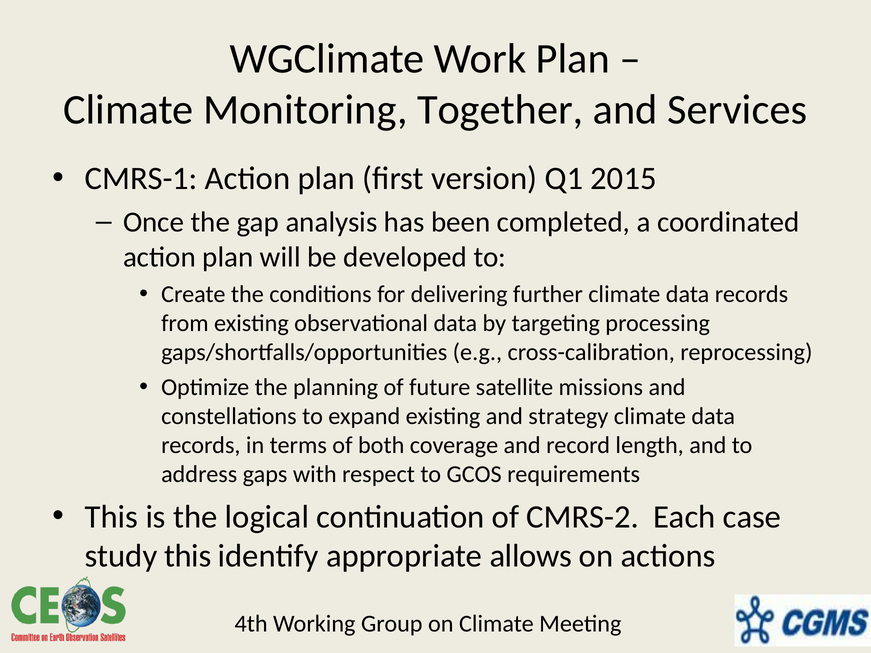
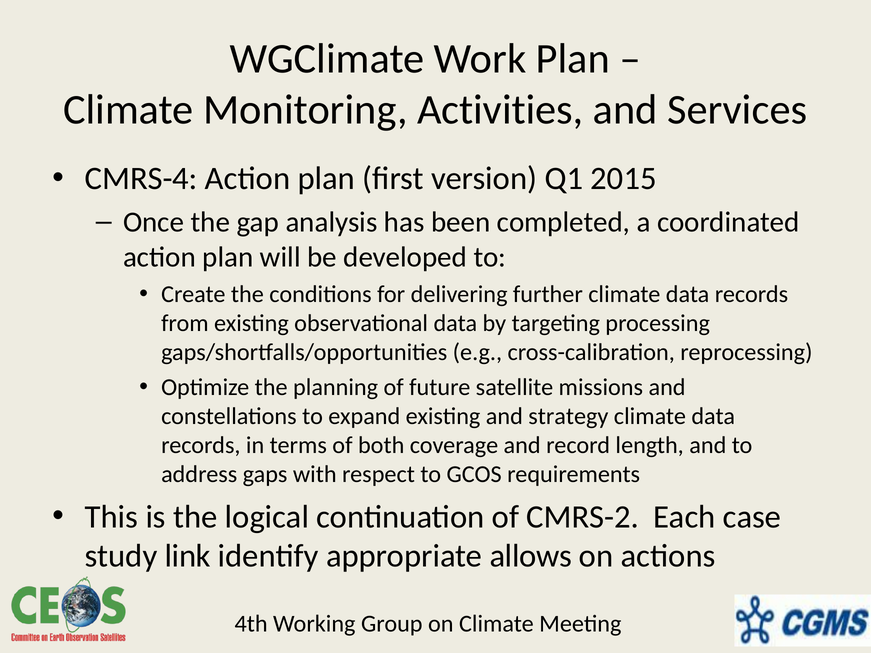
Together: Together -> Activities
CMRS-1: CMRS-1 -> CMRS-4
study this: this -> link
